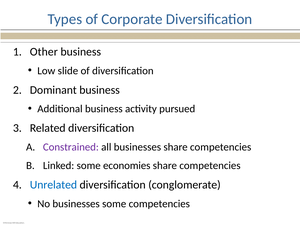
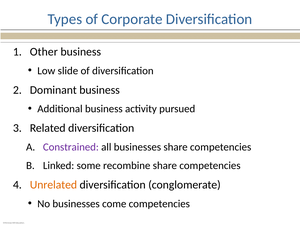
economies: economies -> recombine
Unrelated colour: blue -> orange
businesses some: some -> come
